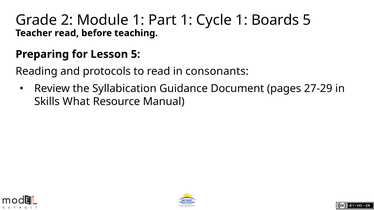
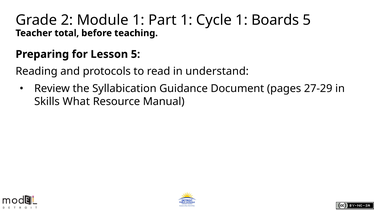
Teacher read: read -> total
consonants: consonants -> understand
